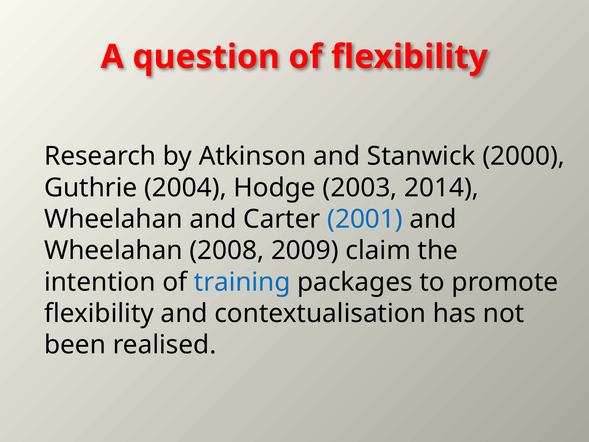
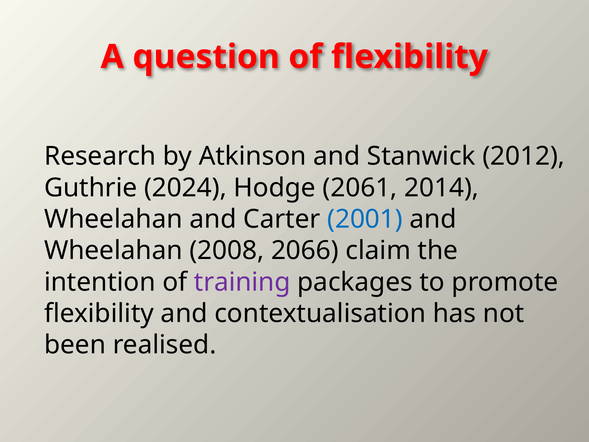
2000: 2000 -> 2012
2004: 2004 -> 2024
2003: 2003 -> 2061
2009: 2009 -> 2066
training colour: blue -> purple
